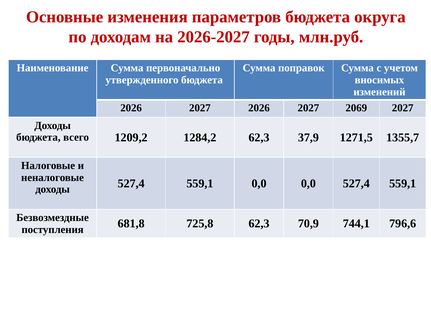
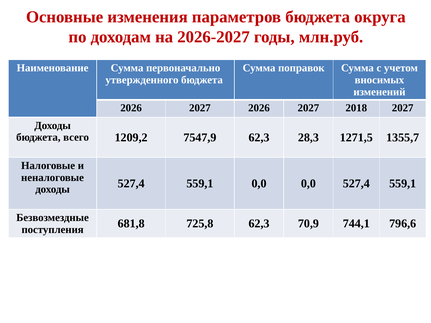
2069: 2069 -> 2018
1284,2: 1284,2 -> 7547,9
37,9: 37,9 -> 28,3
